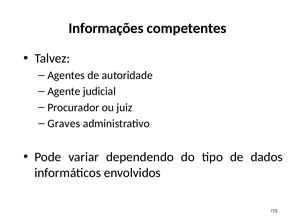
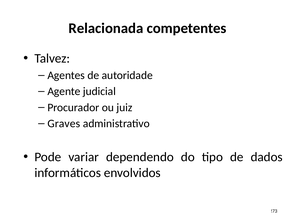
Informações: Informações -> Relacionada
